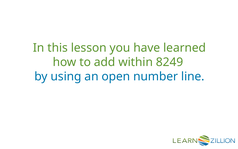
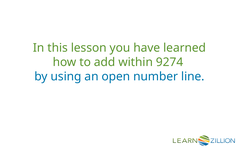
8249: 8249 -> 9274
